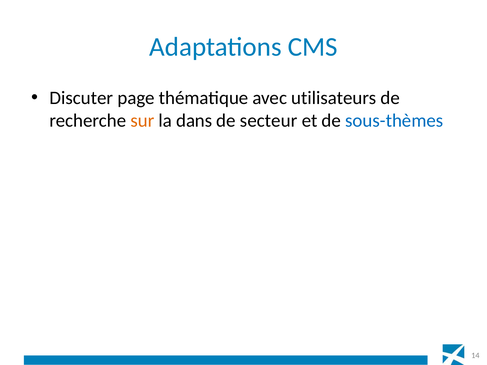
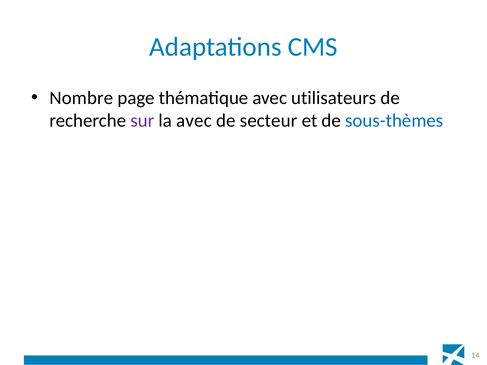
Discuter: Discuter -> Nombre
sur colour: orange -> purple
la dans: dans -> avec
